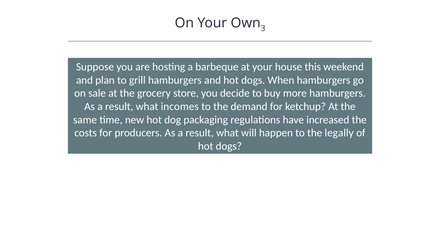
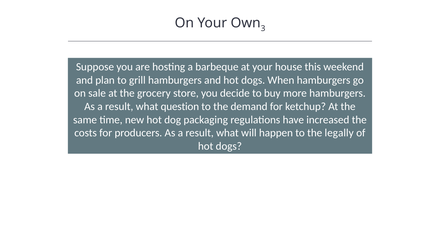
incomes: incomes -> question
